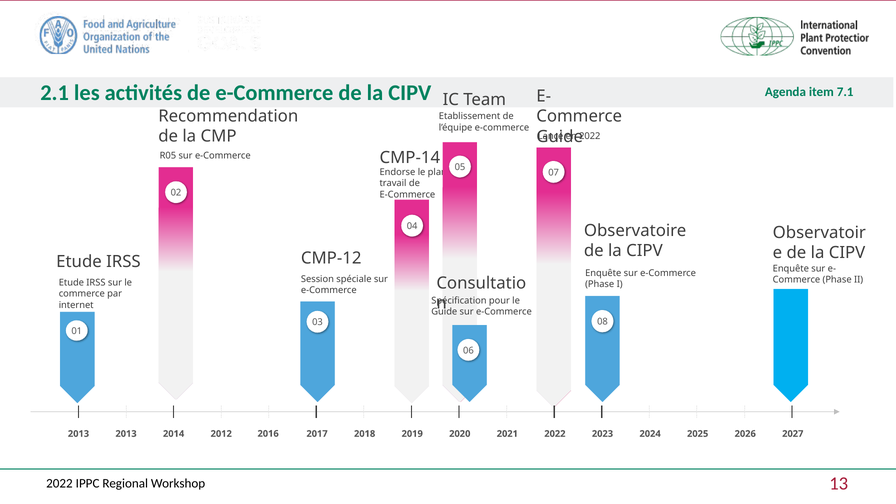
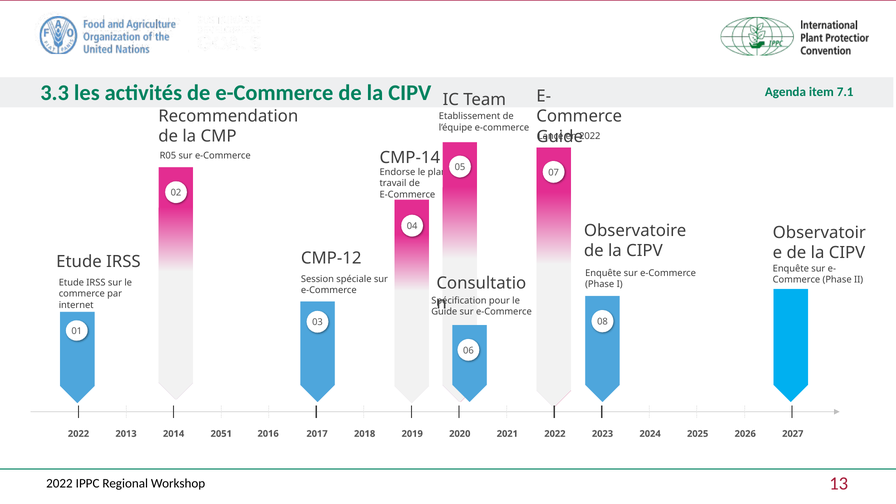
2.1: 2.1 -> 3.3
2013 at (78, 434): 2013 -> 2022
2012: 2012 -> 2051
